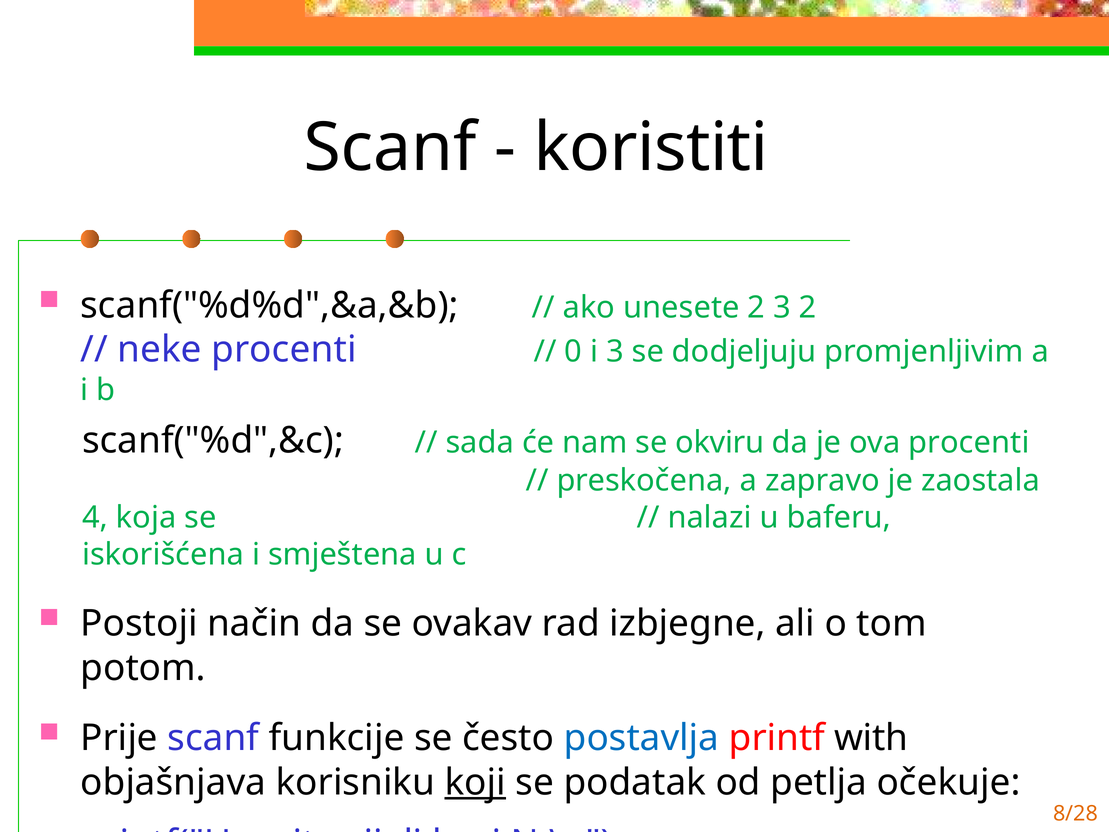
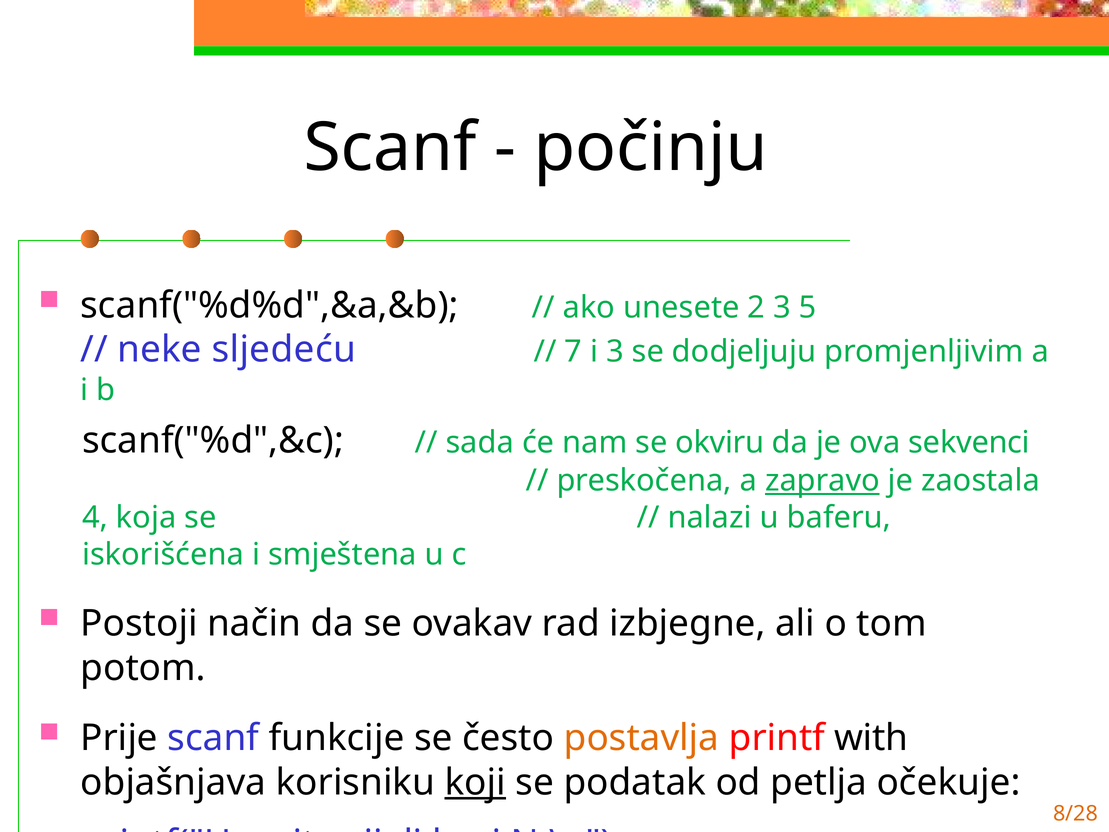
koristiti: koristiti -> počinju
3 2: 2 -> 5
neke procenti: procenti -> sljedeću
0: 0 -> 7
ova procenti: procenti -> sekvenci
zapravo underline: none -> present
postavlja colour: blue -> orange
